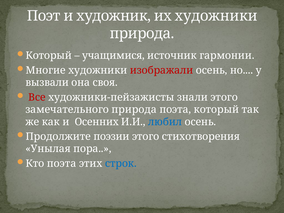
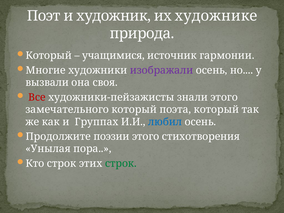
их художники: художники -> художнике
изображали colour: red -> purple
замечательного природа: природа -> который
Осенних: Осенних -> Группах
Кто поэта: поэта -> строк
строк at (121, 163) colour: blue -> green
